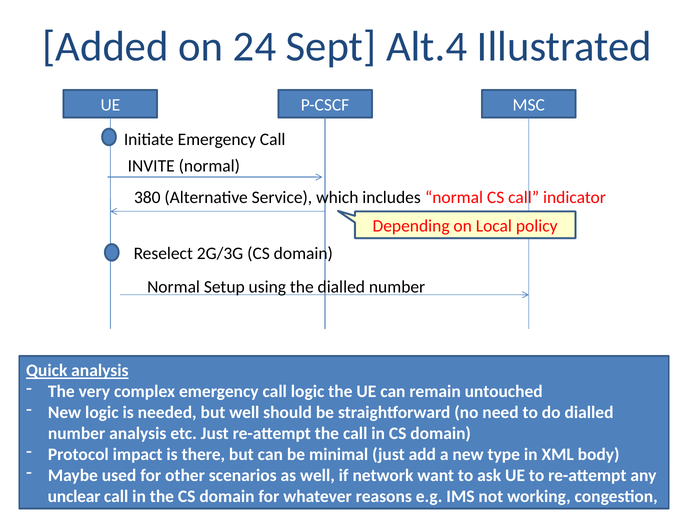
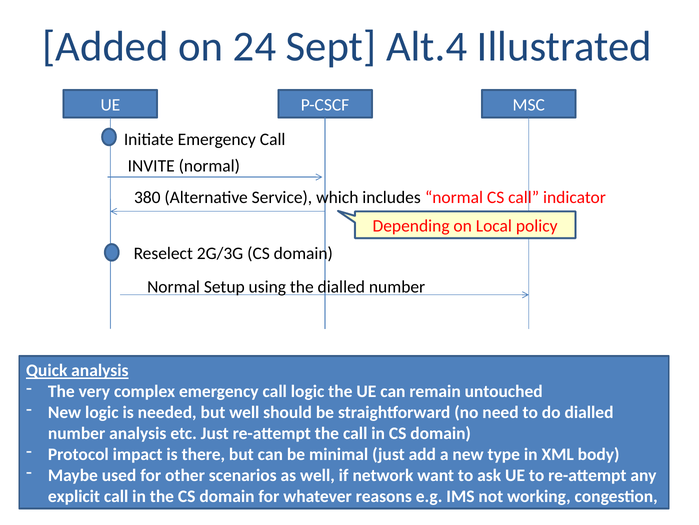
unclear: unclear -> explicit
